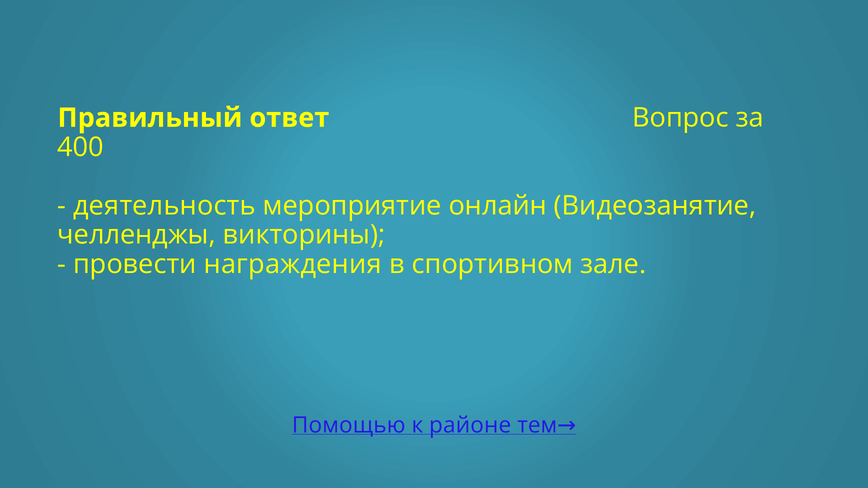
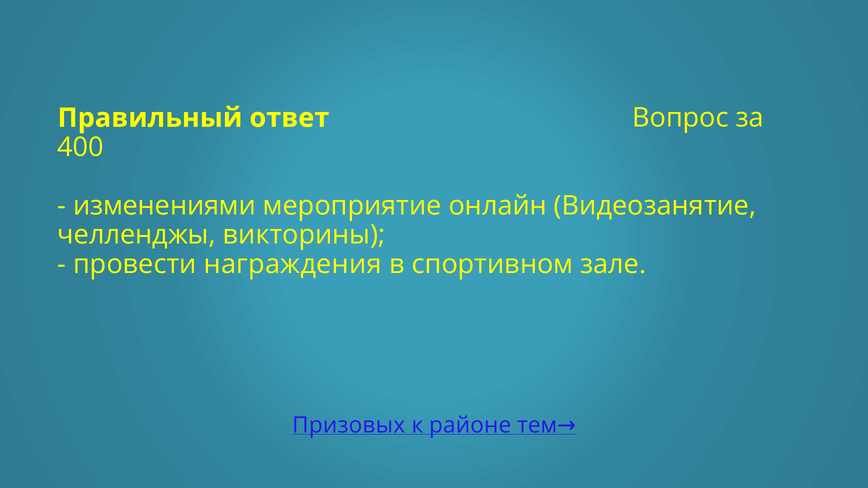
деятельность: деятельность -> изменениями
Помощью: Помощью -> Призовых
